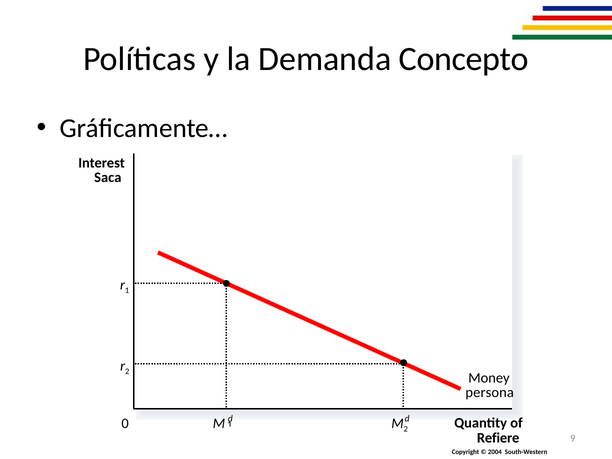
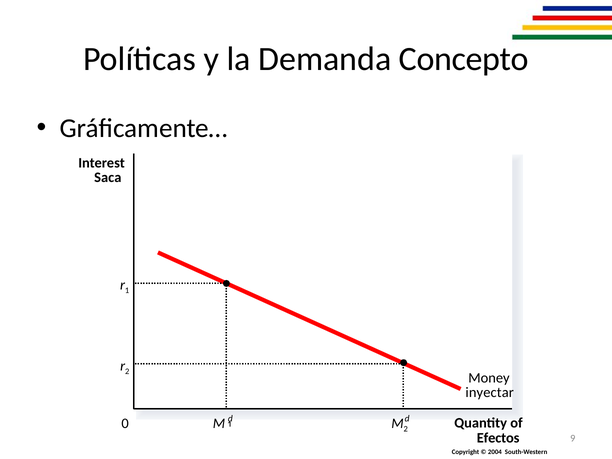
persona: persona -> inyectar
Refiere: Refiere -> Efectos
